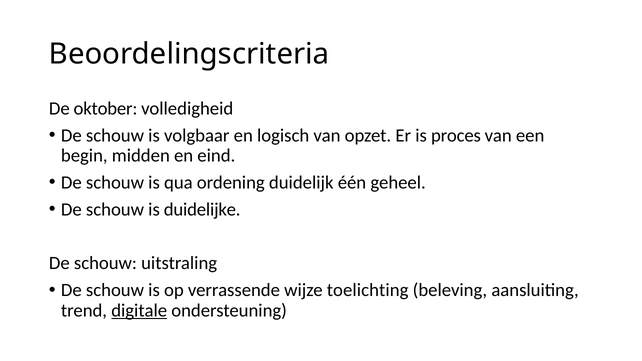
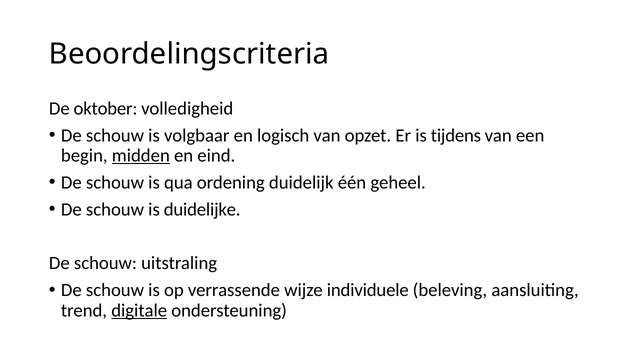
proces: proces -> tijdens
midden underline: none -> present
toelichting: toelichting -> individuele
